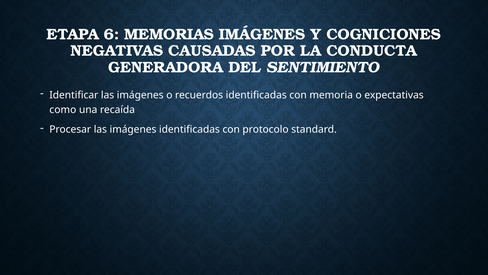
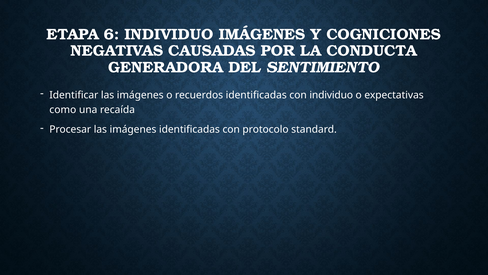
6 MEMORIAS: MEMORIAS -> INDIVIDUO
con memoria: memoria -> individuo
